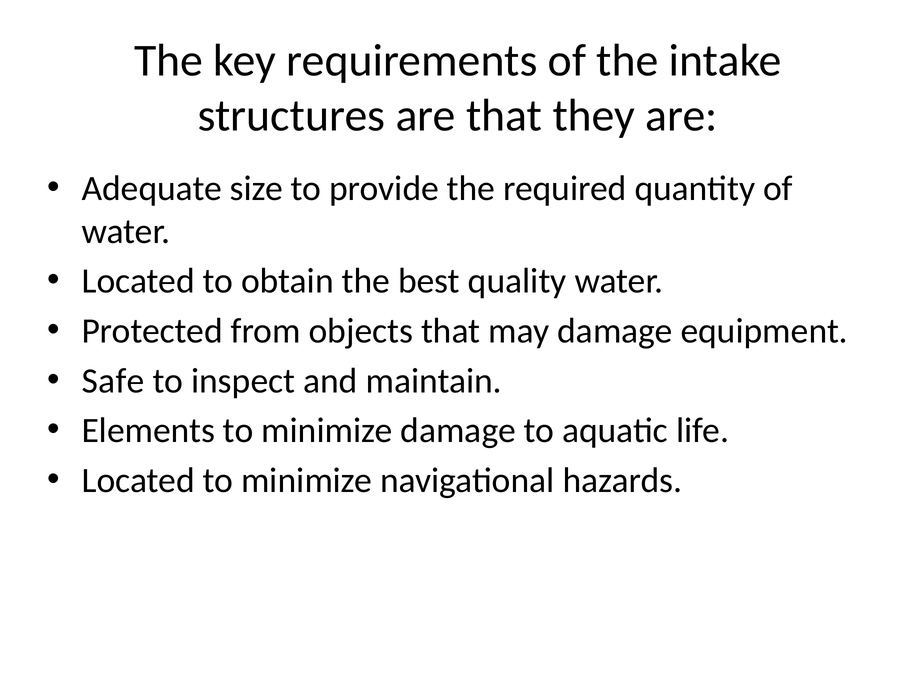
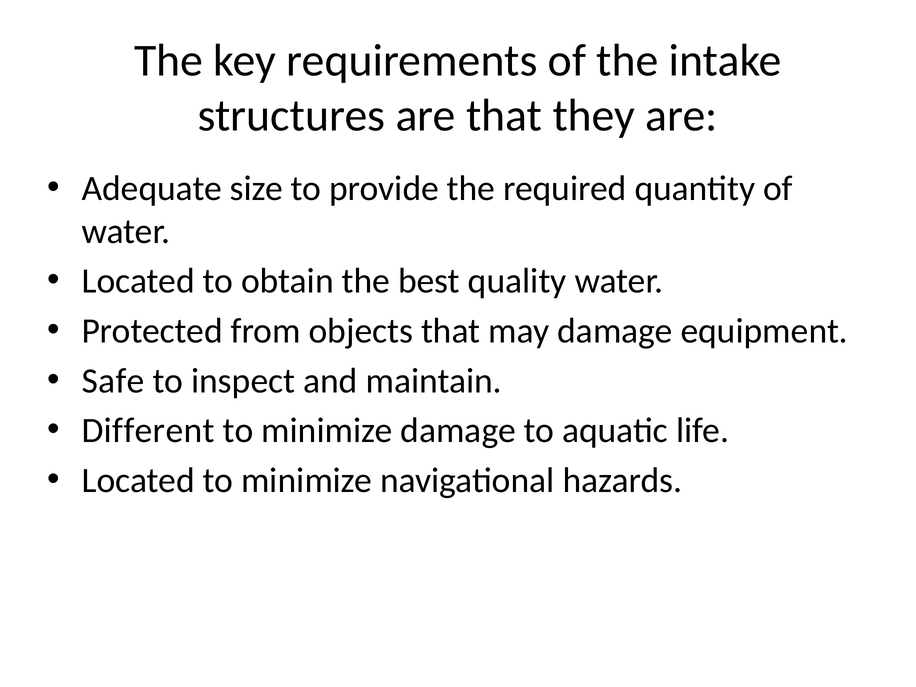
Elements: Elements -> Different
